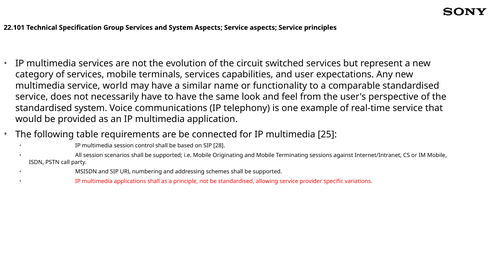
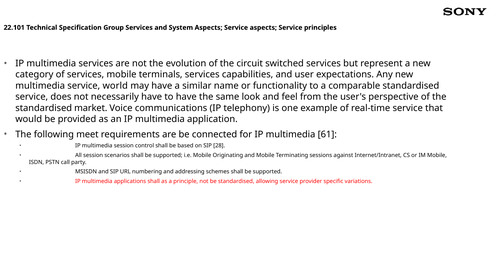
standardised system: system -> market
table: table -> meet
25: 25 -> 61
